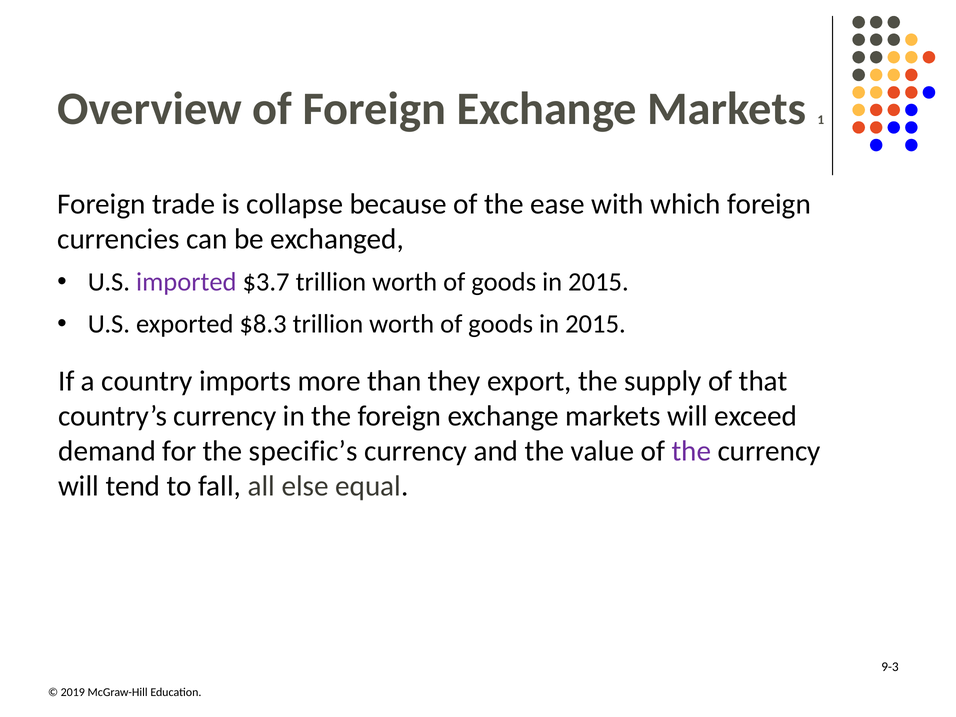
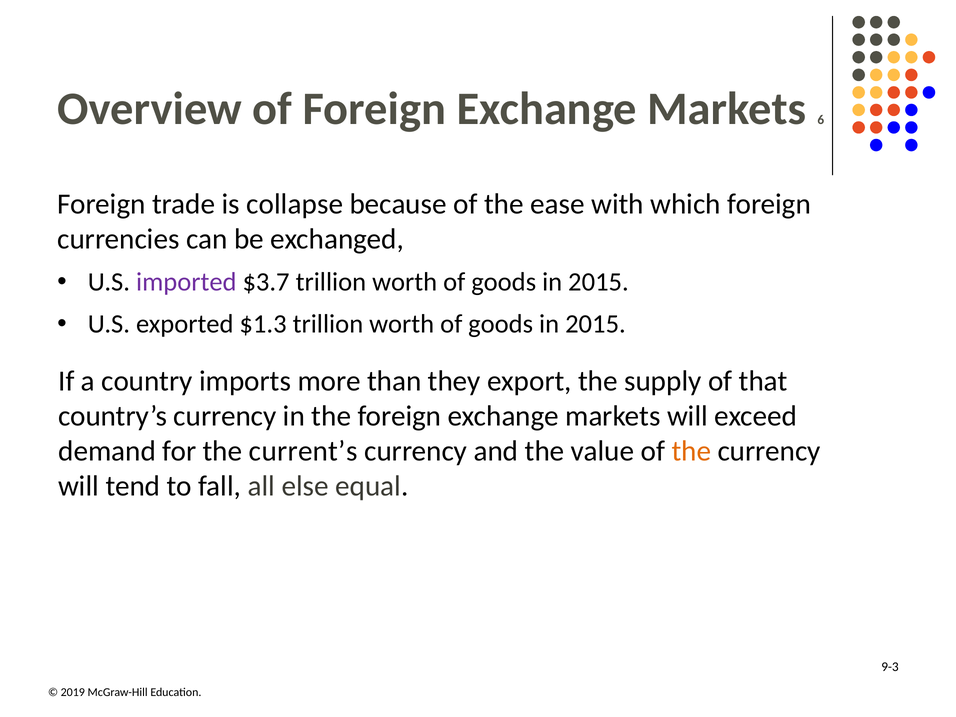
1: 1 -> 6
$8.3: $8.3 -> $1.3
specific’s: specific’s -> current’s
the at (691, 451) colour: purple -> orange
